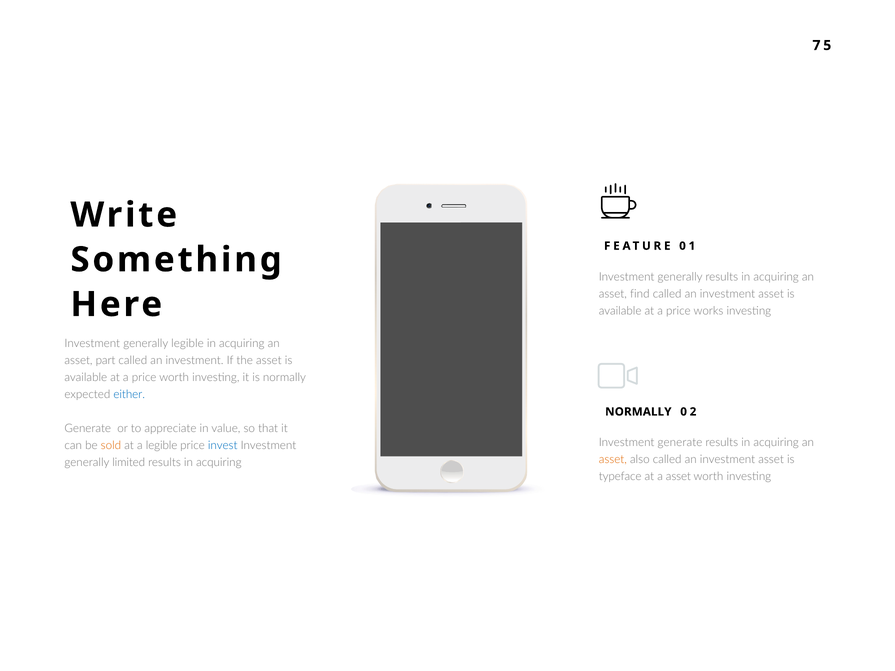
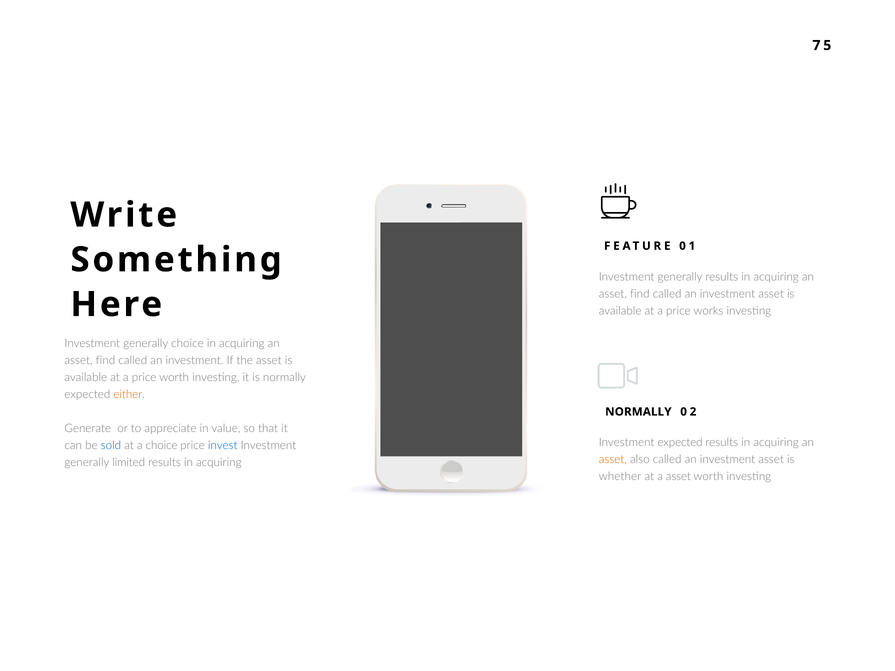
generally legible: legible -> choice
part at (106, 361): part -> find
either colour: blue -> orange
Investment generate: generate -> expected
sold colour: orange -> blue
a legible: legible -> choice
typeface: typeface -> whether
